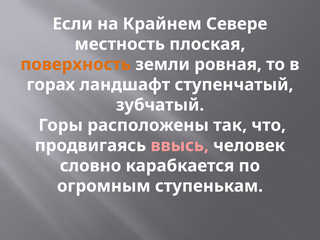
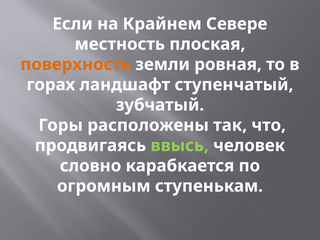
ввысь colour: pink -> light green
